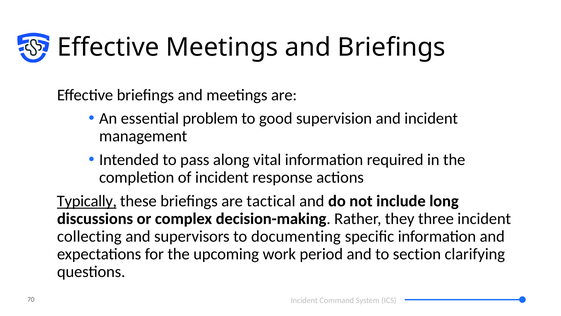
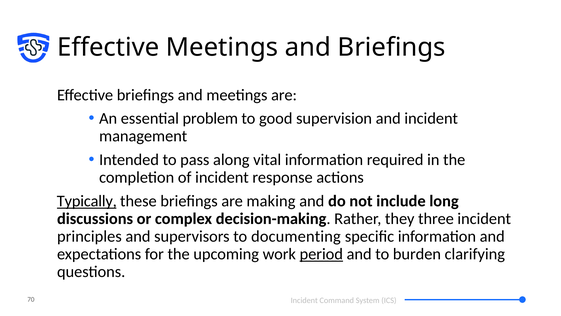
tactical: tactical -> making
collecting: collecting -> principles
period underline: none -> present
section: section -> burden
